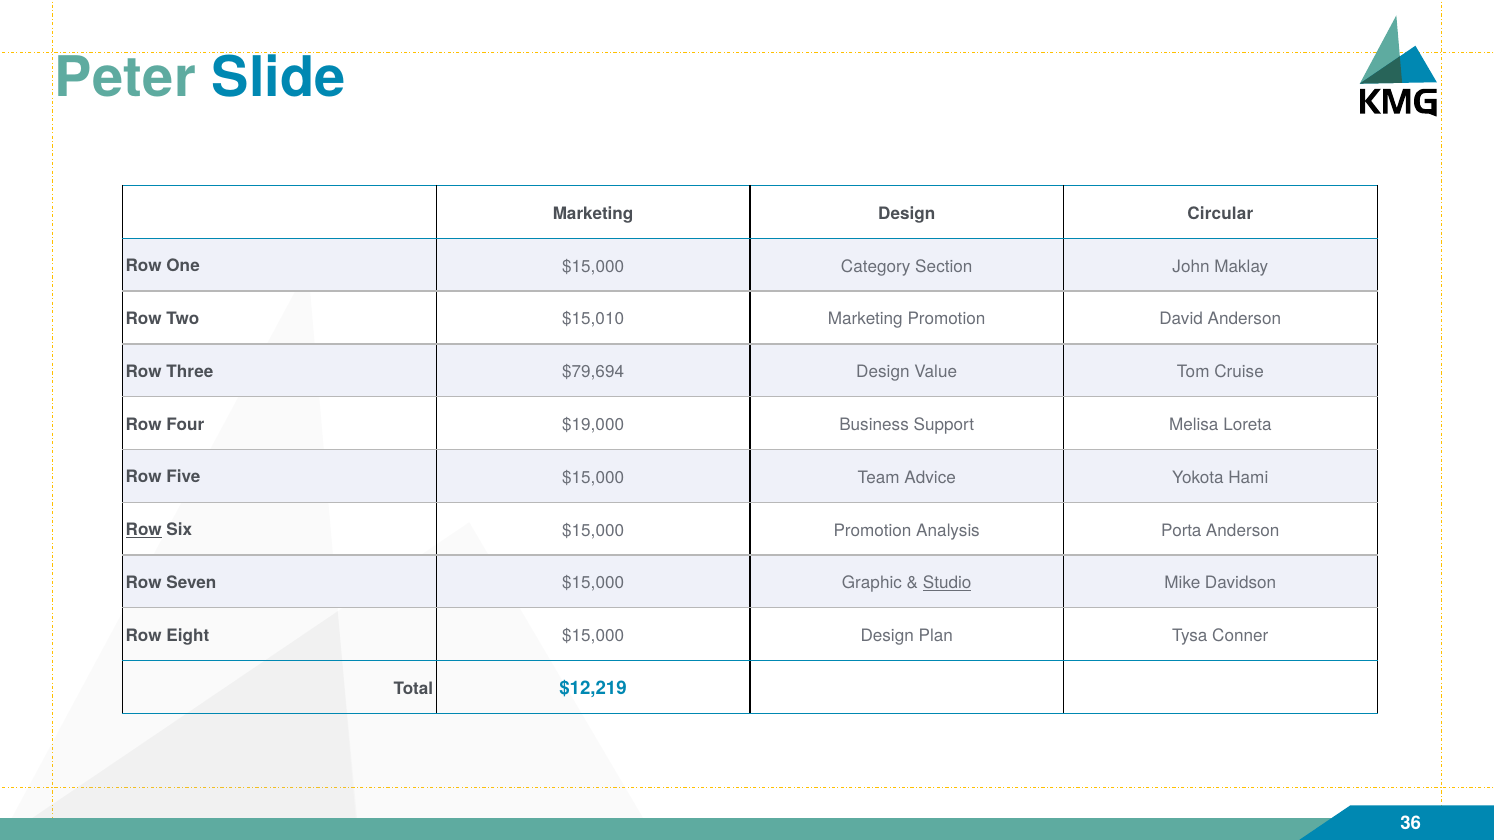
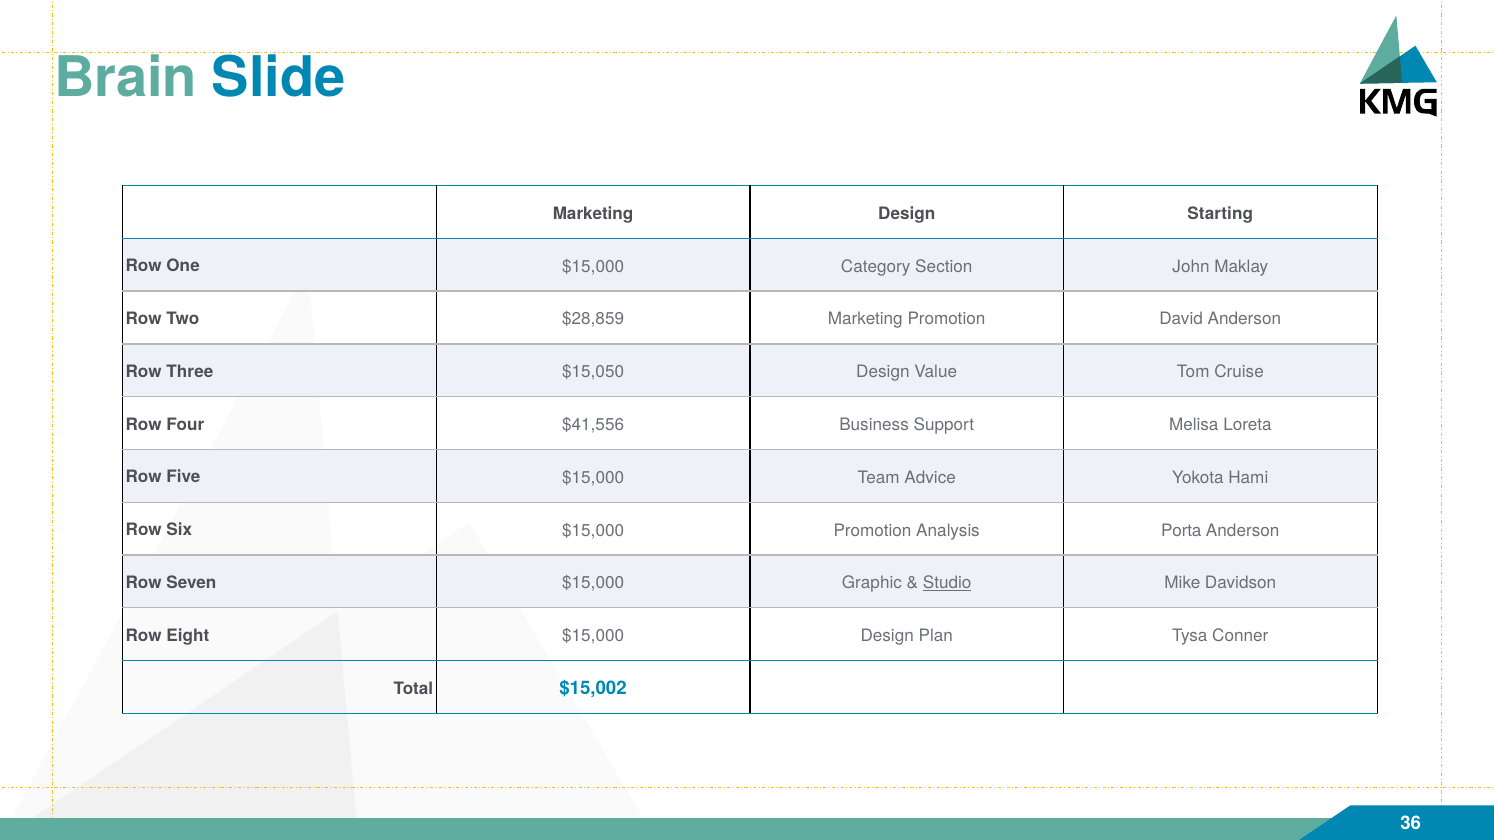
Peter: Peter -> Brain
Circular: Circular -> Starting
$15,010: $15,010 -> $28,859
$79,694: $79,694 -> $15,050
$19,000: $19,000 -> $41,556
Row at (144, 530) underline: present -> none
$12,219: $12,219 -> $15,002
